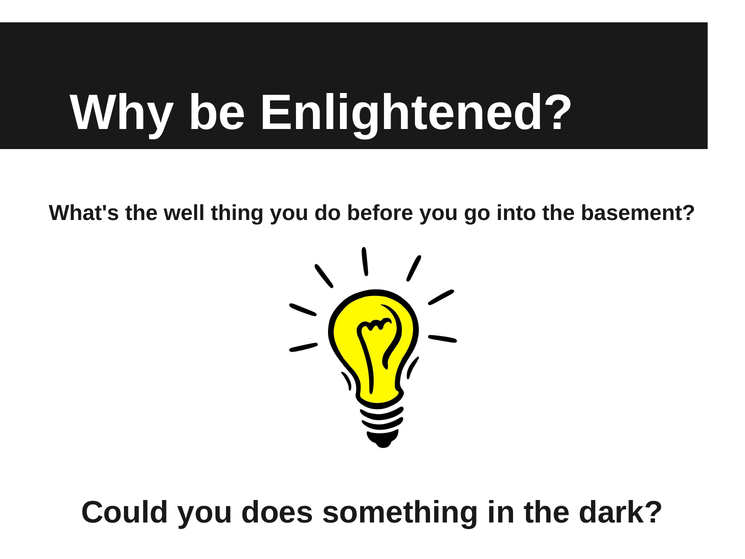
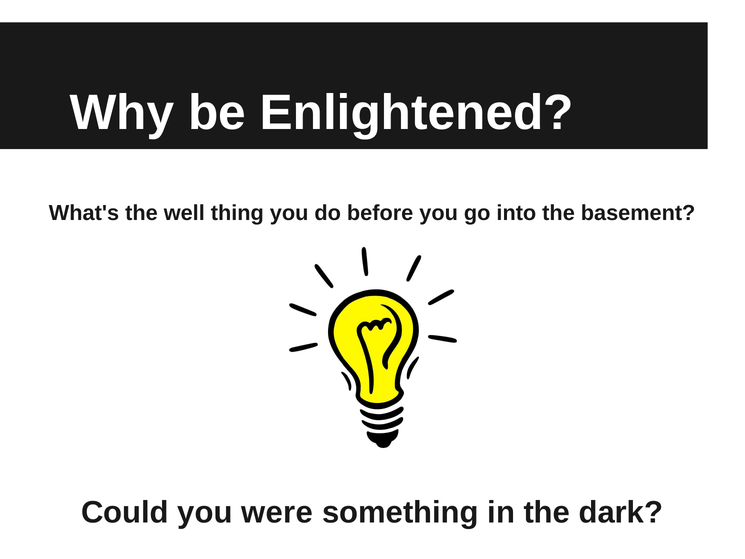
does: does -> were
